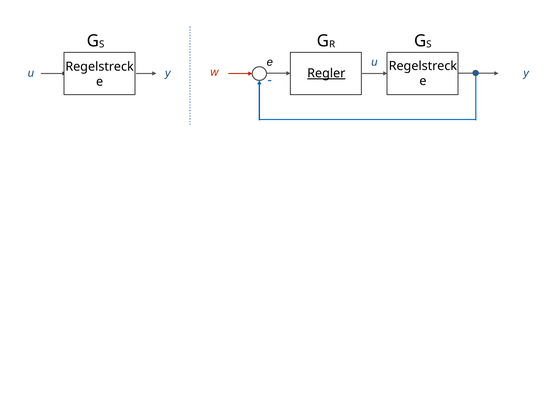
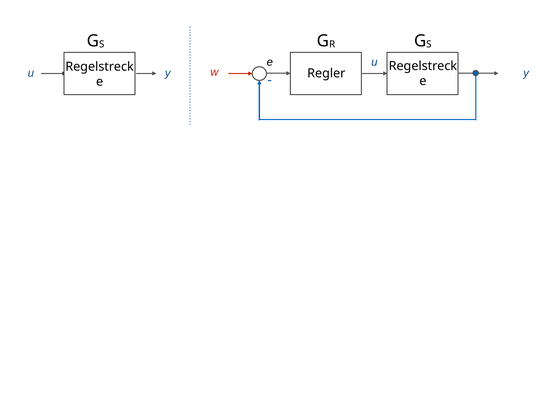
Regler underline: present -> none
